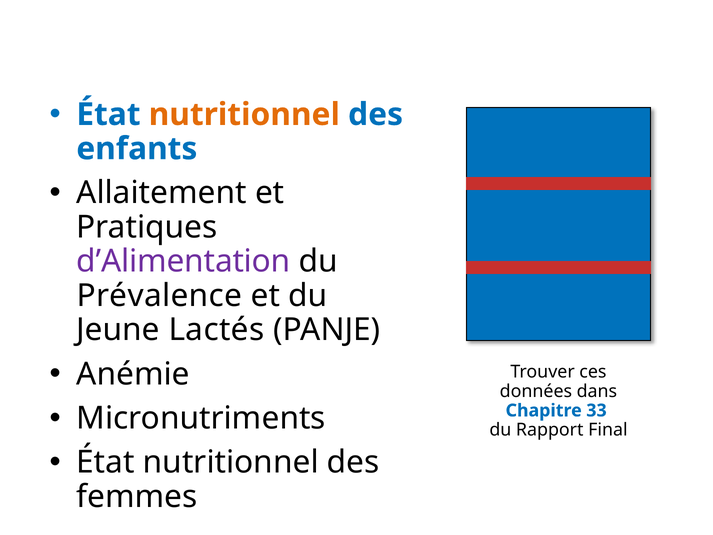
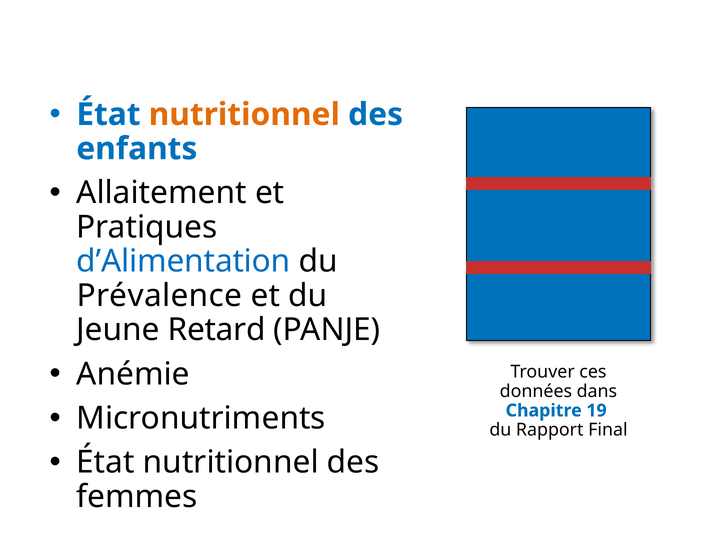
d’Alimentation colour: purple -> blue
Lactés: Lactés -> Retard
33: 33 -> 19
